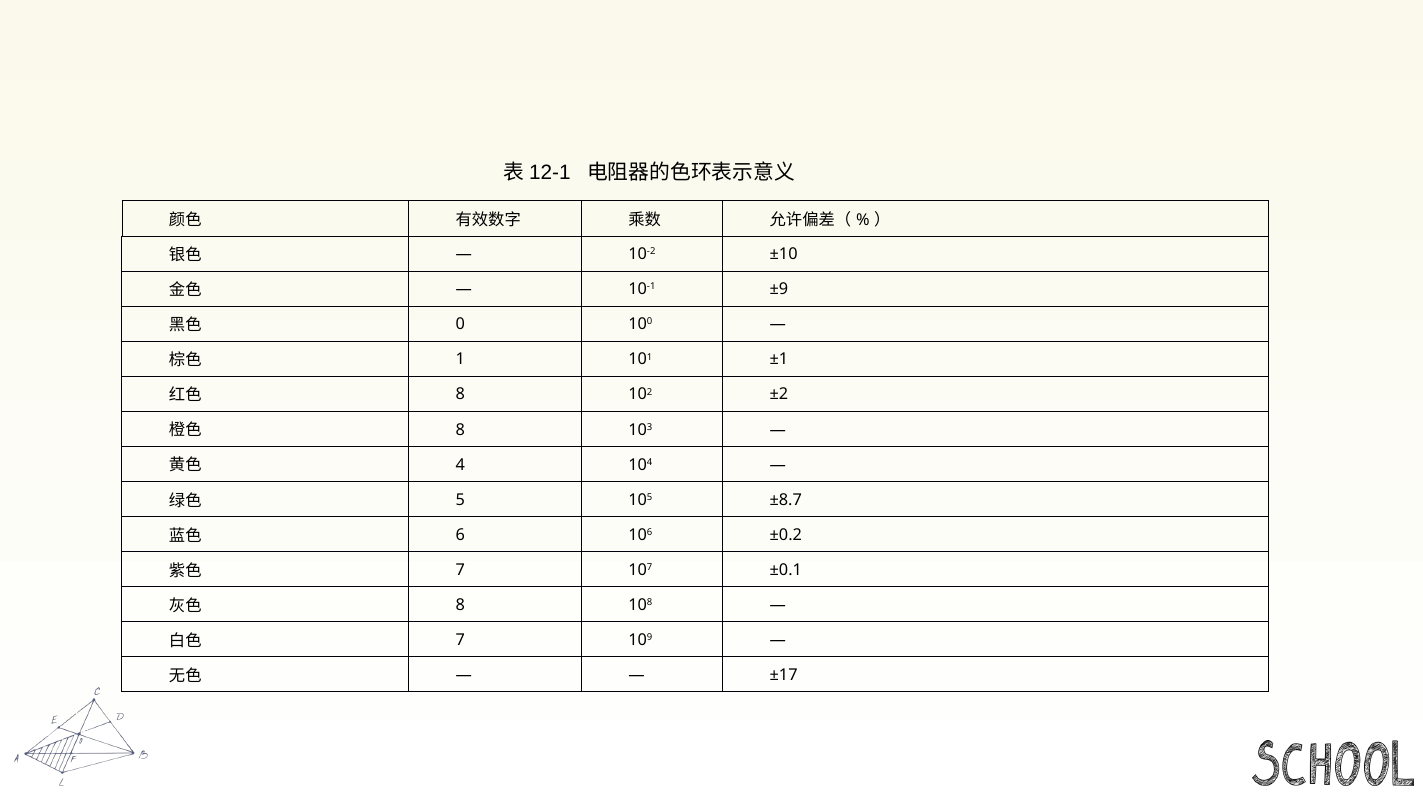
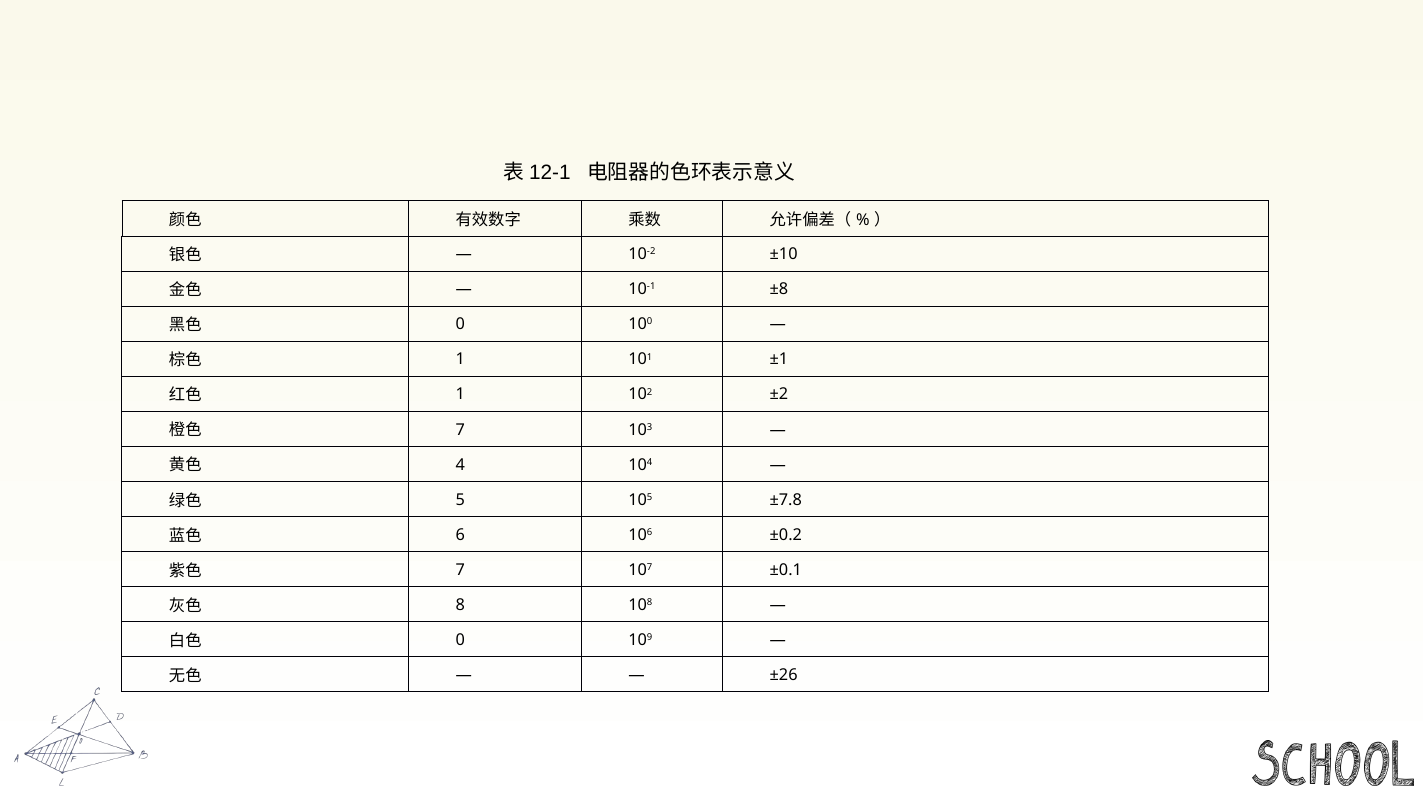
±9: ±9 -> ±8
8 at (460, 394): 8 -> 1
8 at (460, 429): 8 -> 7
±8.7: ±8.7 -> ±7.8
7 at (460, 640): 7 -> 0
±17: ±17 -> ±26
